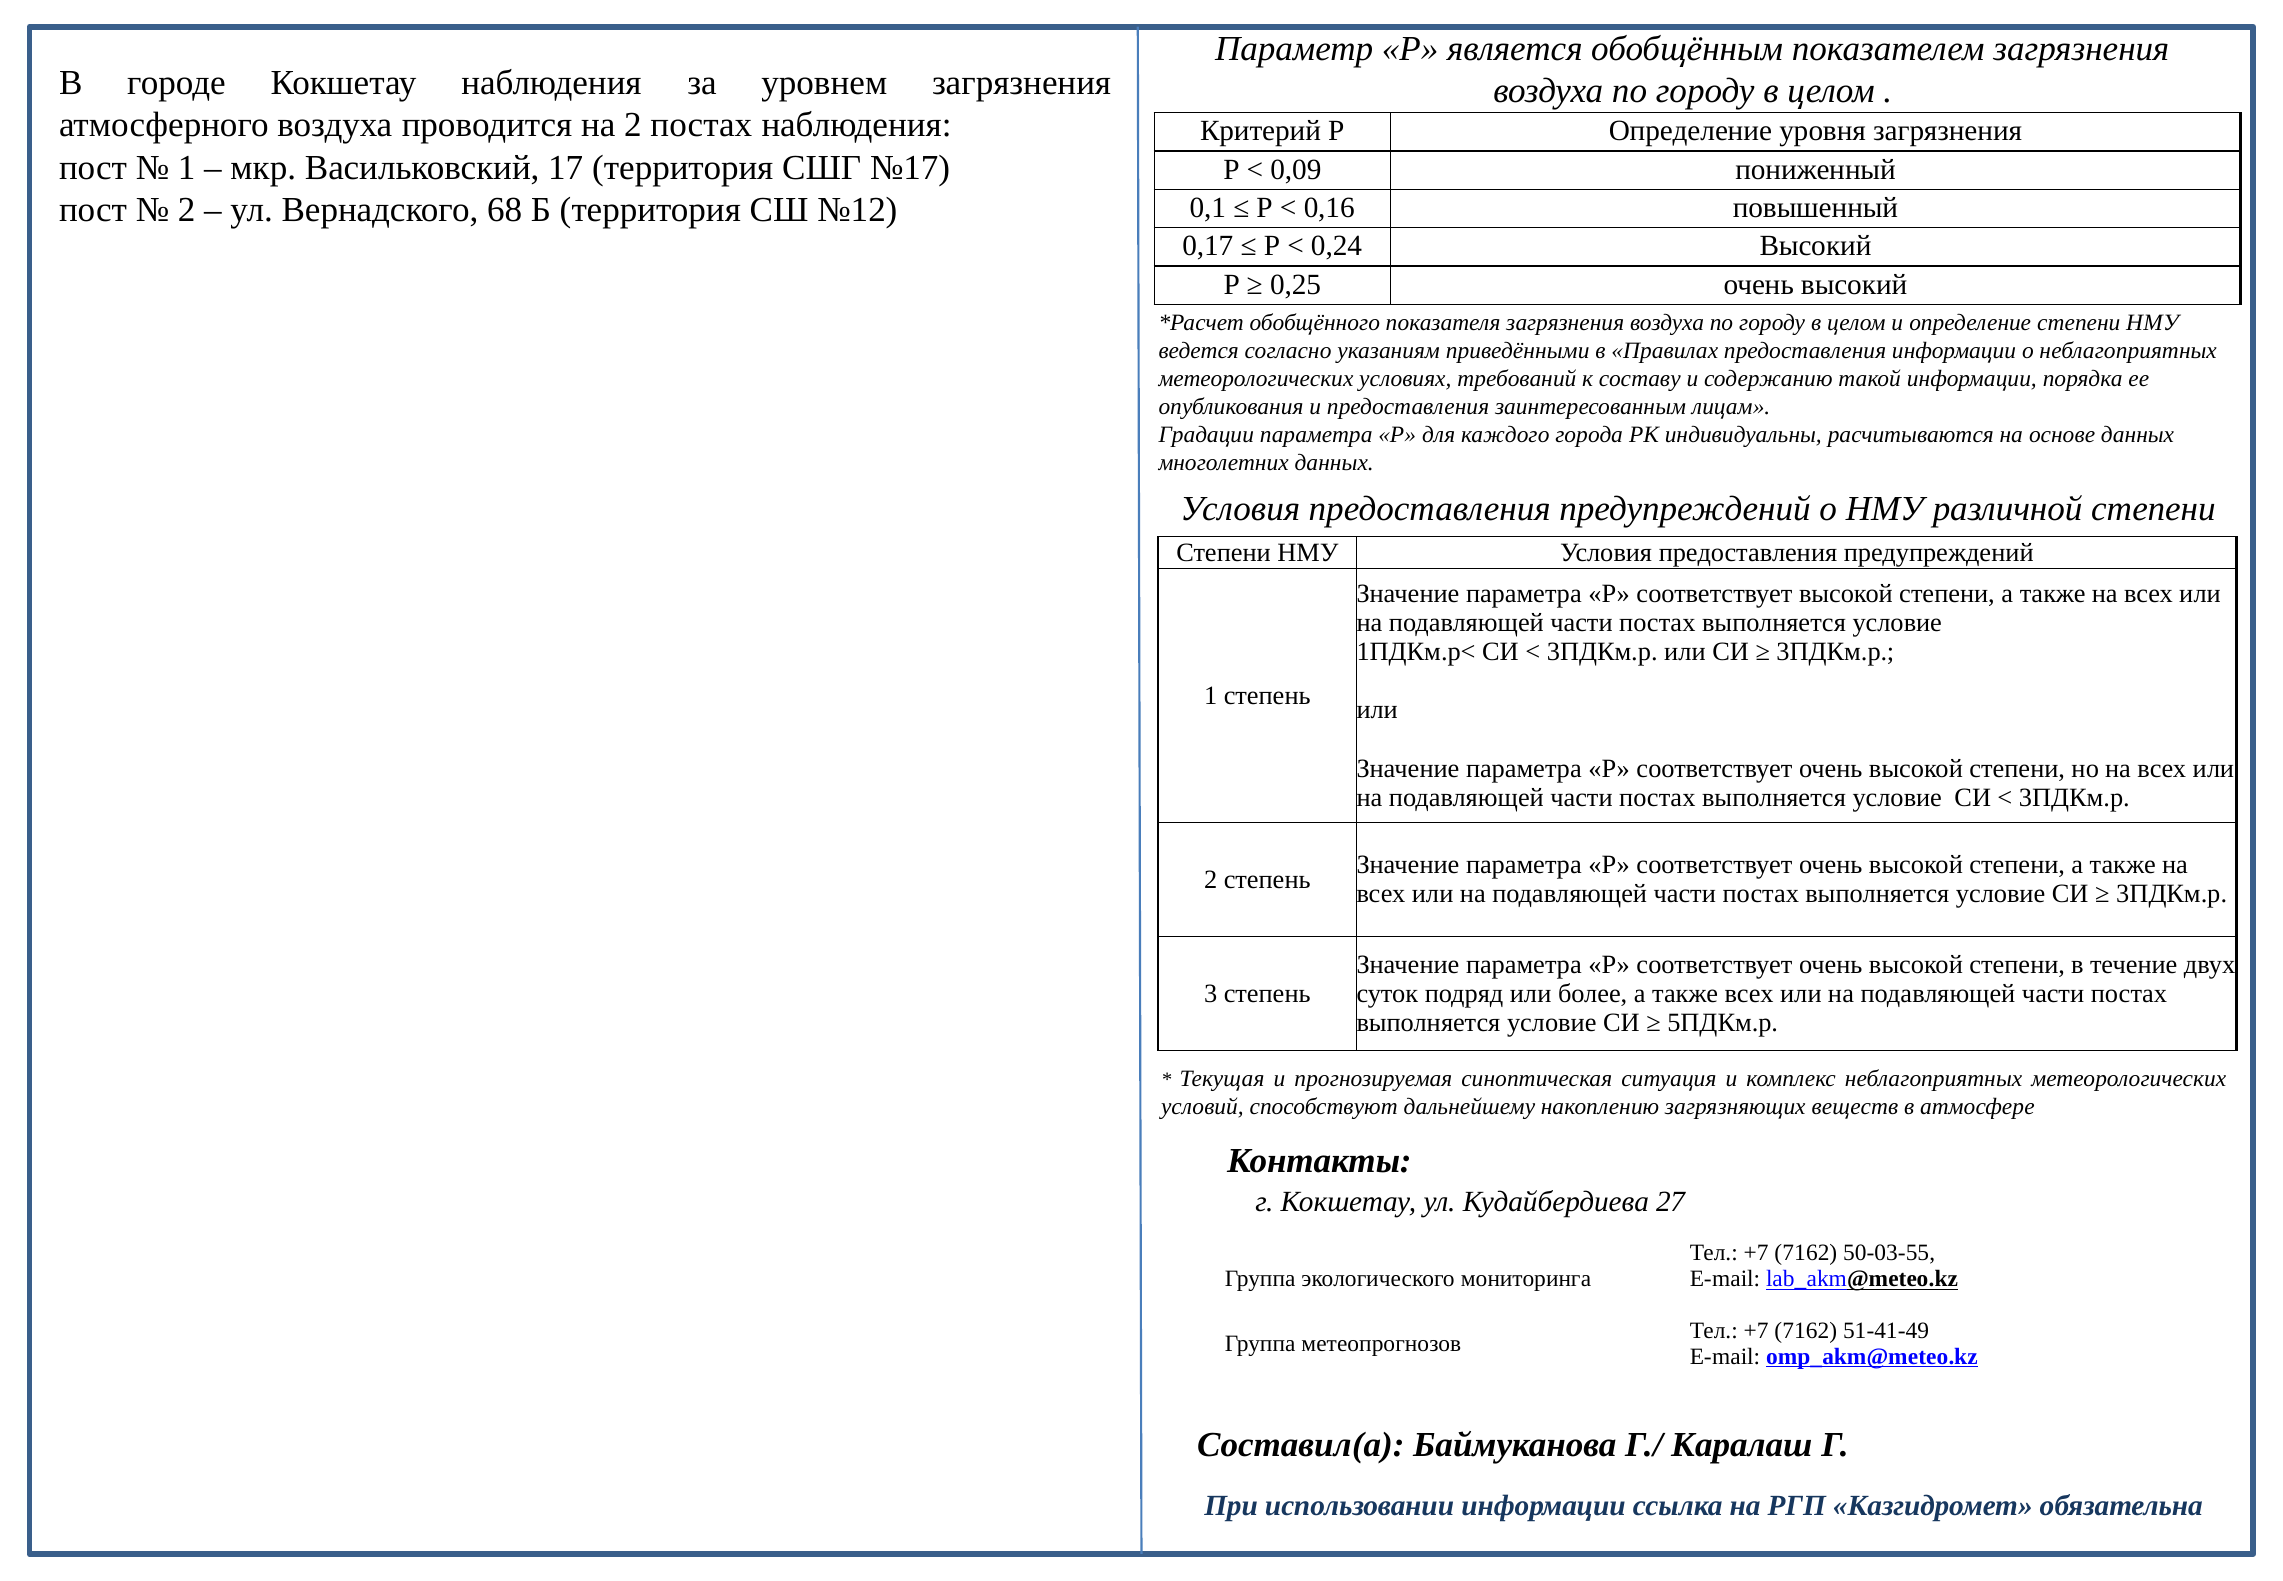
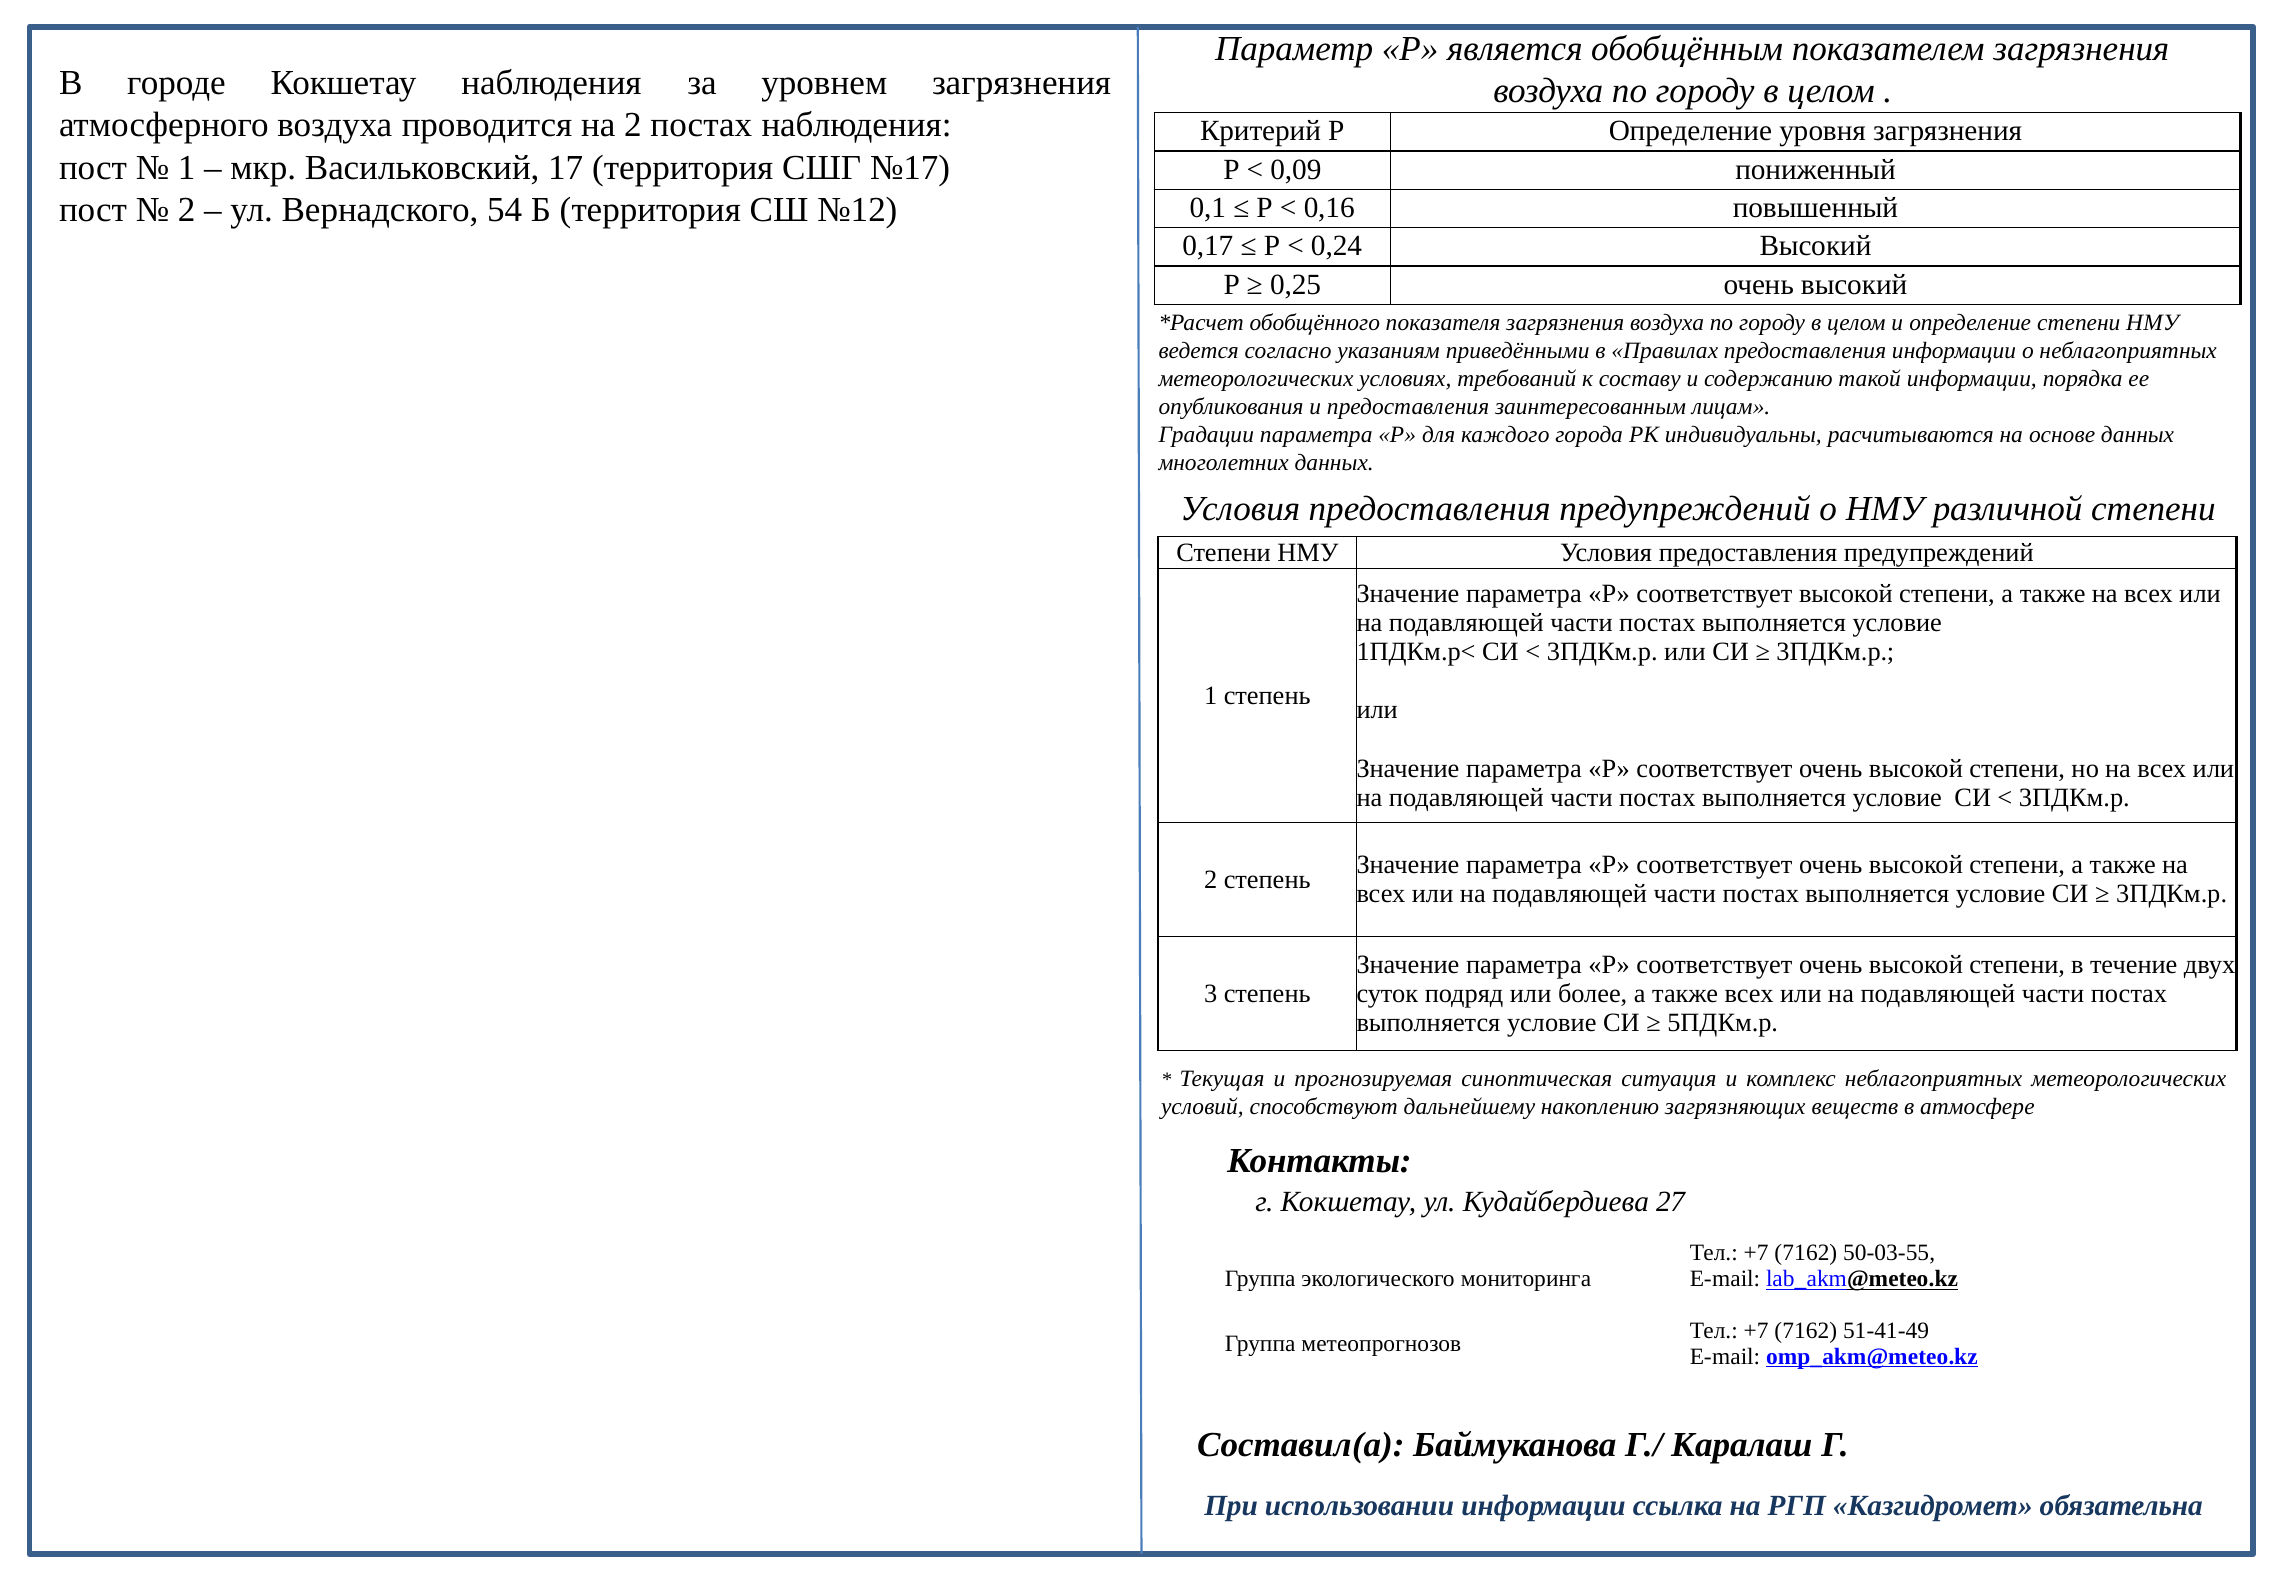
68: 68 -> 54
